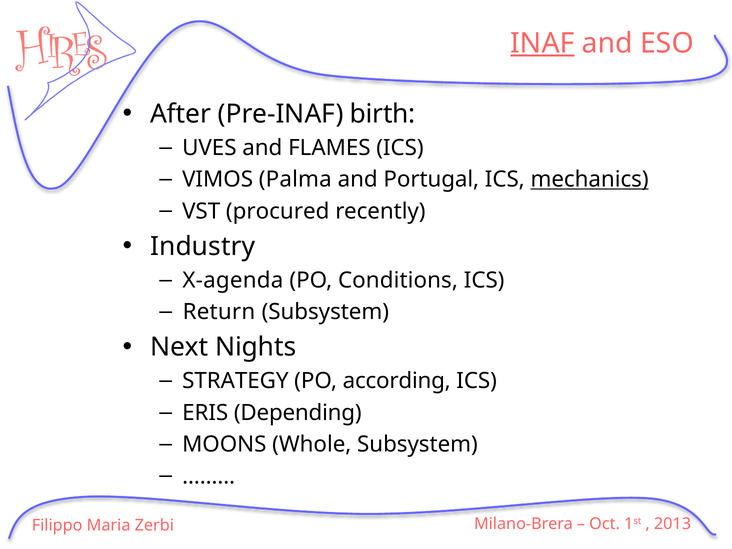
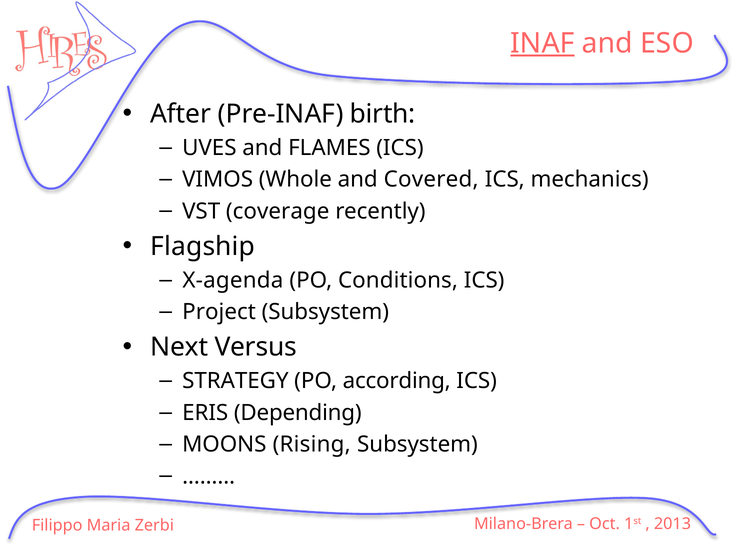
Palma: Palma -> Whole
Portugal: Portugal -> Covered
mechanics underline: present -> none
procured: procured -> coverage
Industry: Industry -> Flagship
Return: Return -> Project
Nights: Nights -> Versus
Whole: Whole -> Rising
